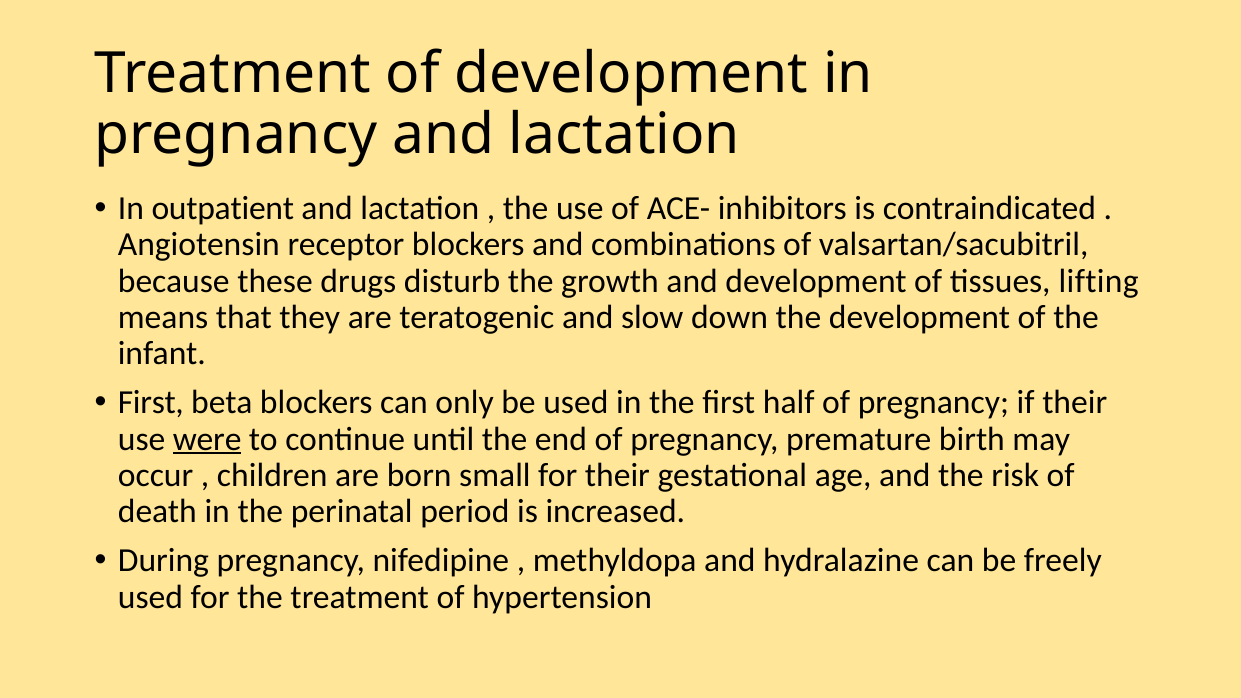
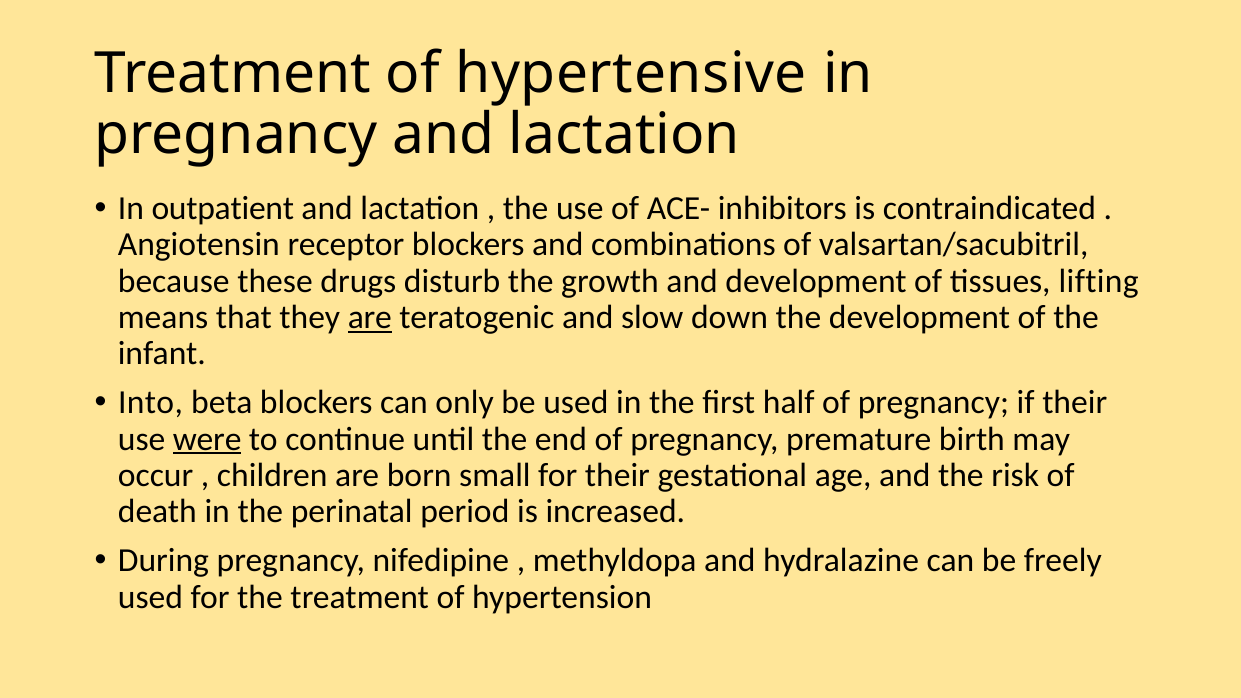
of development: development -> hypertensive
are at (370, 317) underline: none -> present
First at (151, 403): First -> Into
